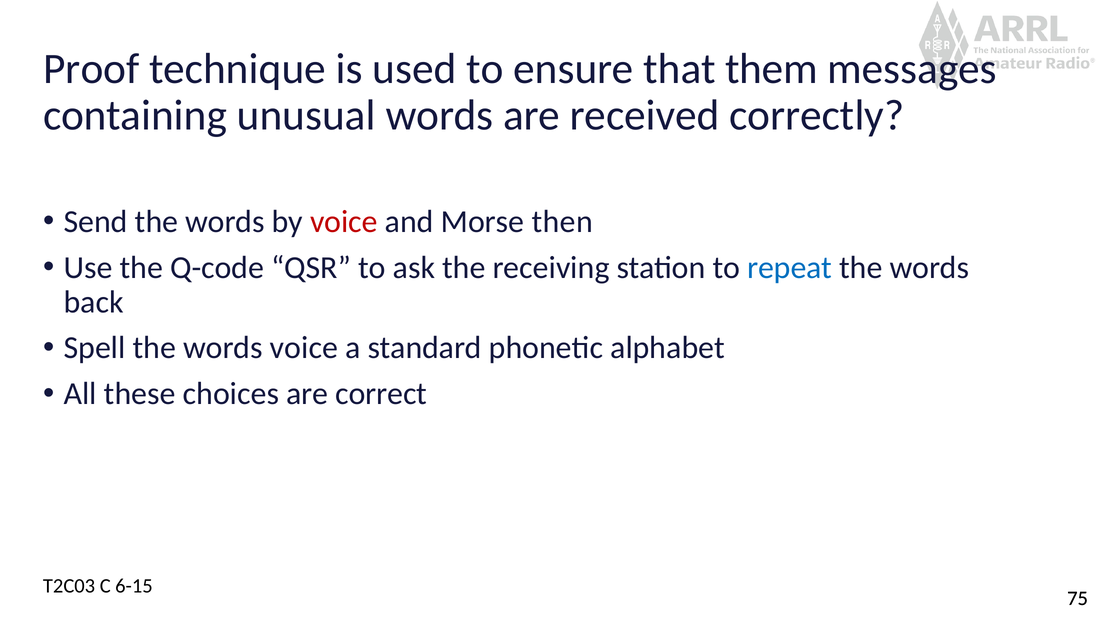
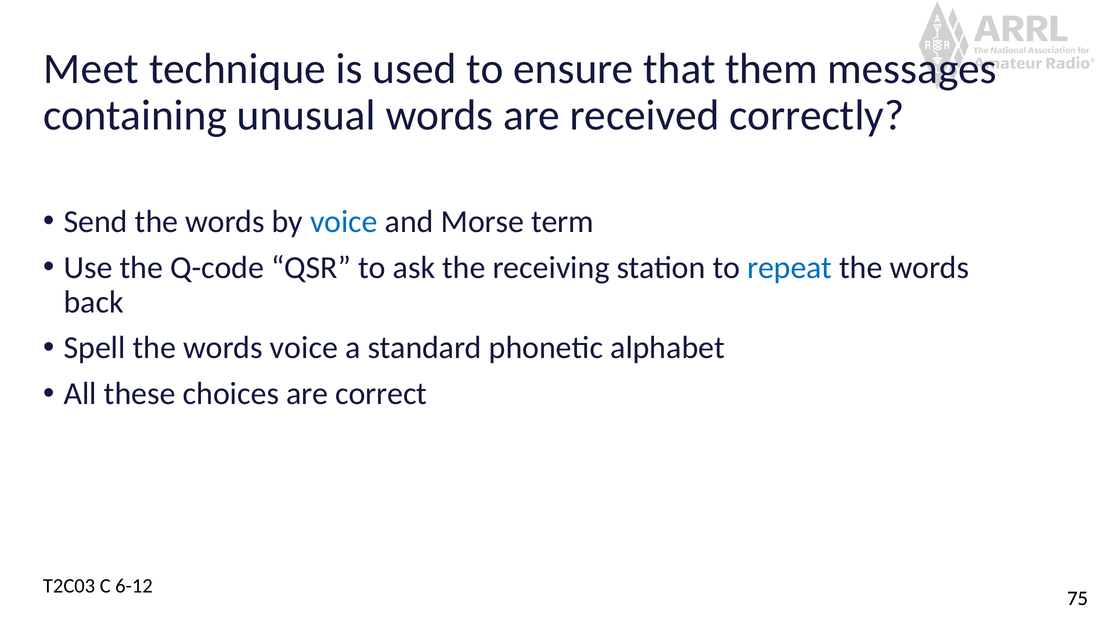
Proof: Proof -> Meet
voice at (344, 221) colour: red -> blue
then: then -> term
6-15: 6-15 -> 6-12
